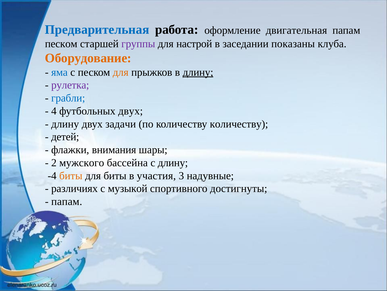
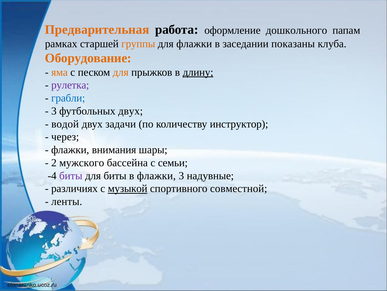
Предварительная colour: blue -> orange
двигательная: двигательная -> дошкольного
песком at (61, 44): песком -> рамках
группы colour: purple -> orange
для настрой: настрой -> флажки
яма colour: blue -> orange
4 at (54, 111): 4 -> 3
длину at (65, 124): длину -> водой
количеству количеству: количеству -> инструктор
детей: детей -> через
с длину: длину -> семьи
биты at (71, 175) colour: orange -> purple
в участия: участия -> флажки
музыкой underline: none -> present
достигнуты: достигнуты -> совместной
папам at (67, 201): папам -> ленты
